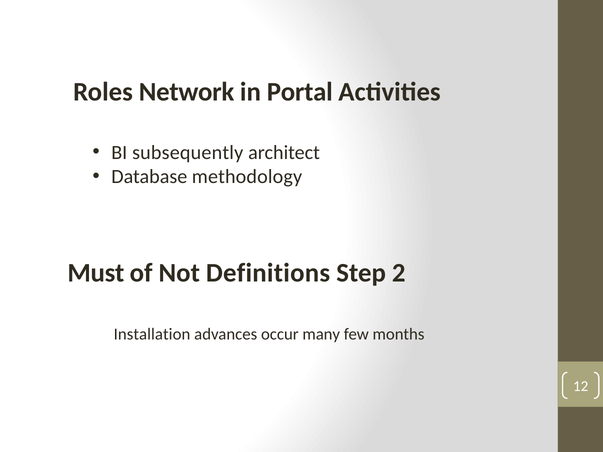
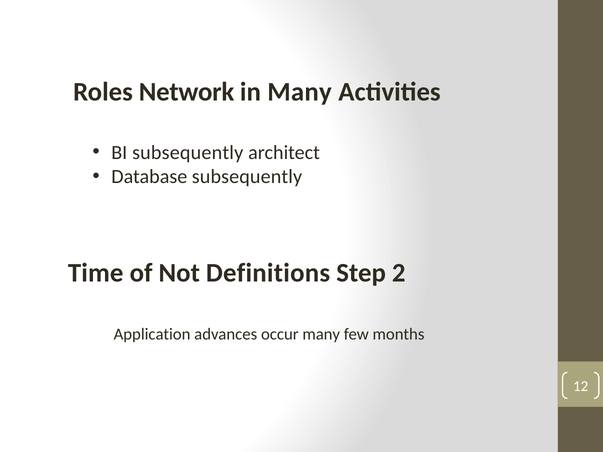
in Portal: Portal -> Many
Database methodology: methodology -> subsequently
Must: Must -> Time
Installation: Installation -> Application
